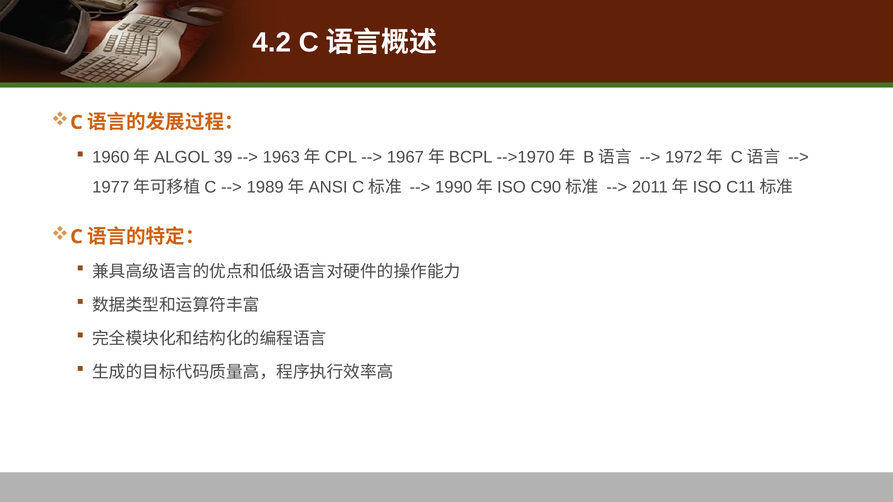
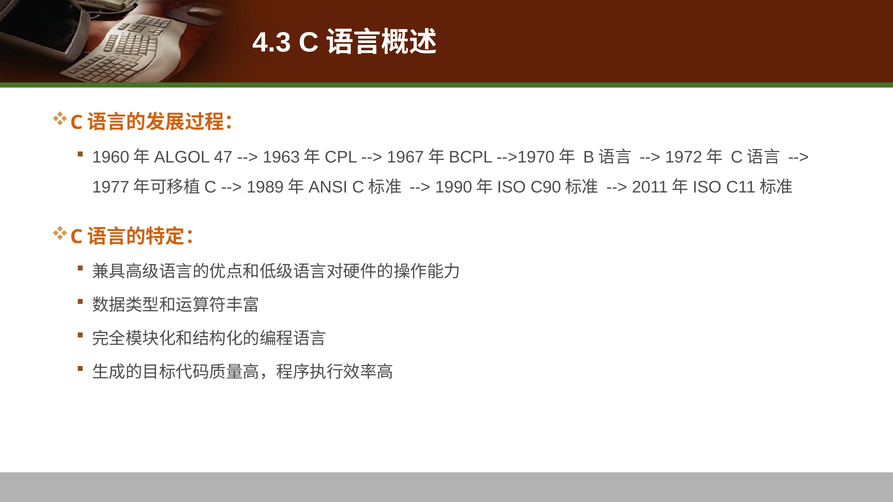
4.2: 4.2 -> 4.3
39: 39 -> 47
